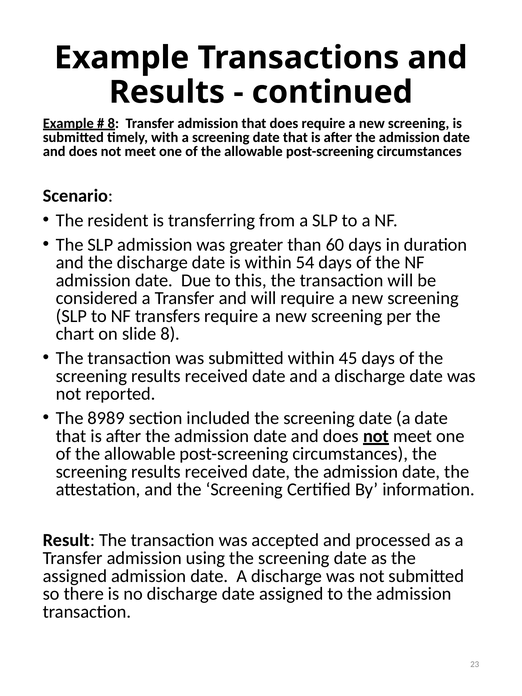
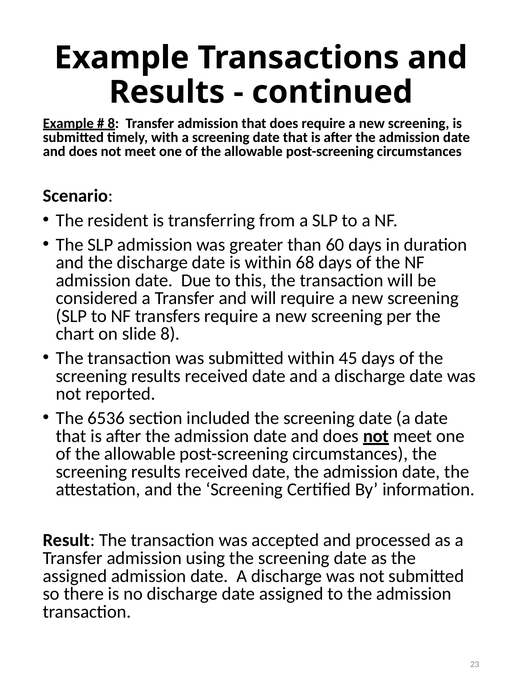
54: 54 -> 68
8989: 8989 -> 6536
